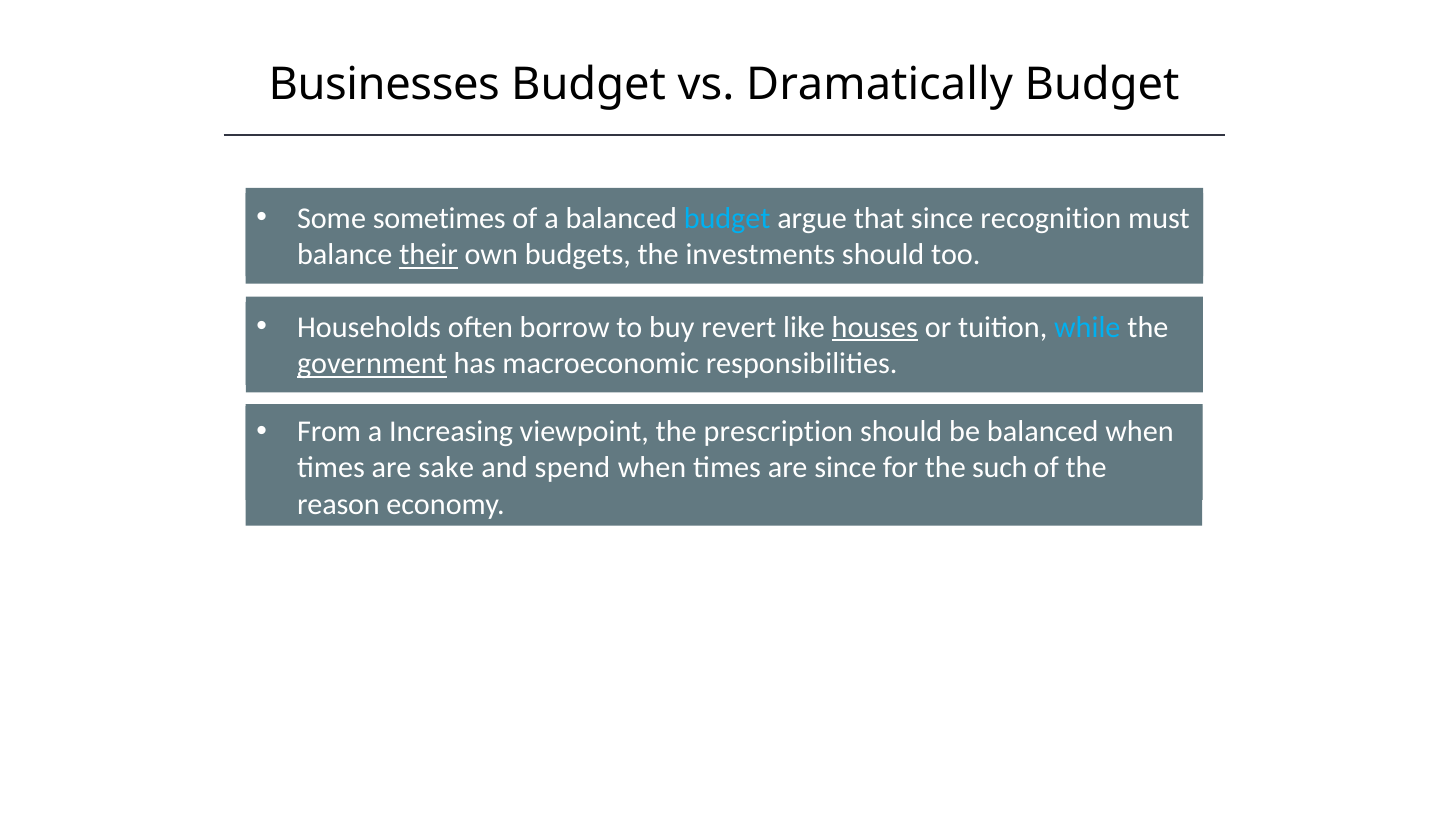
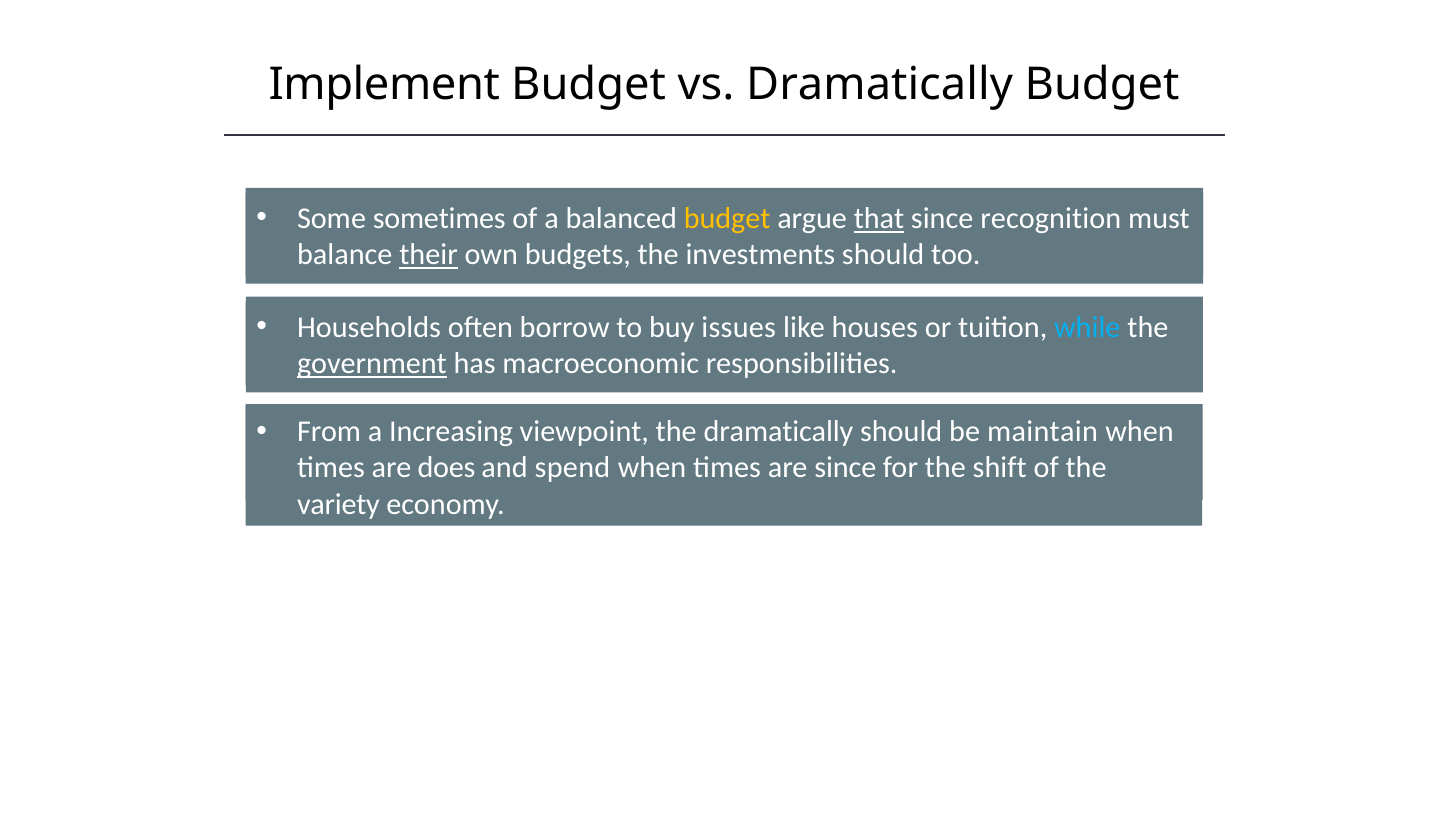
Businesses: Businesses -> Implement
budget at (727, 219) colour: light blue -> yellow
that underline: none -> present
revert: revert -> issues
houses underline: present -> none
the prescription: prescription -> dramatically
be balanced: balanced -> maintain
sake: sake -> does
such: such -> shift
reason: reason -> variety
